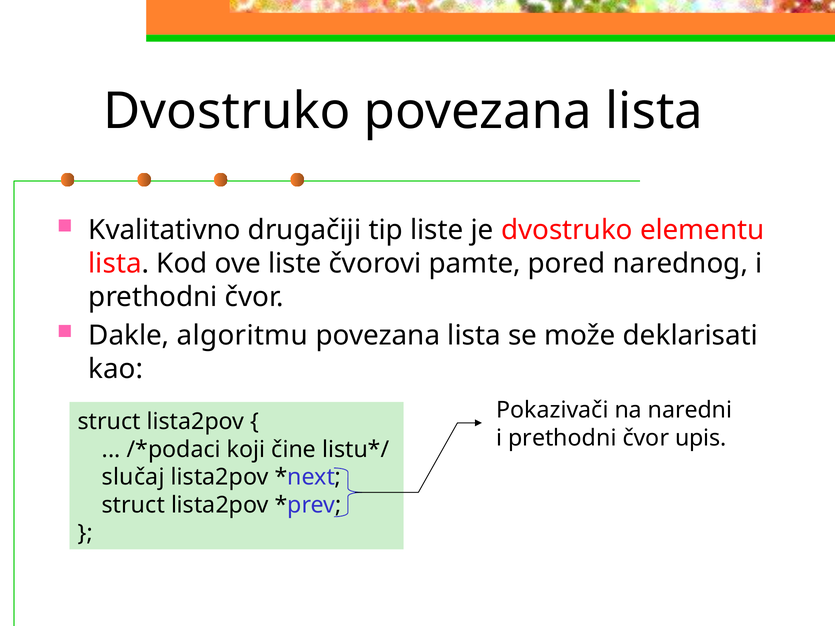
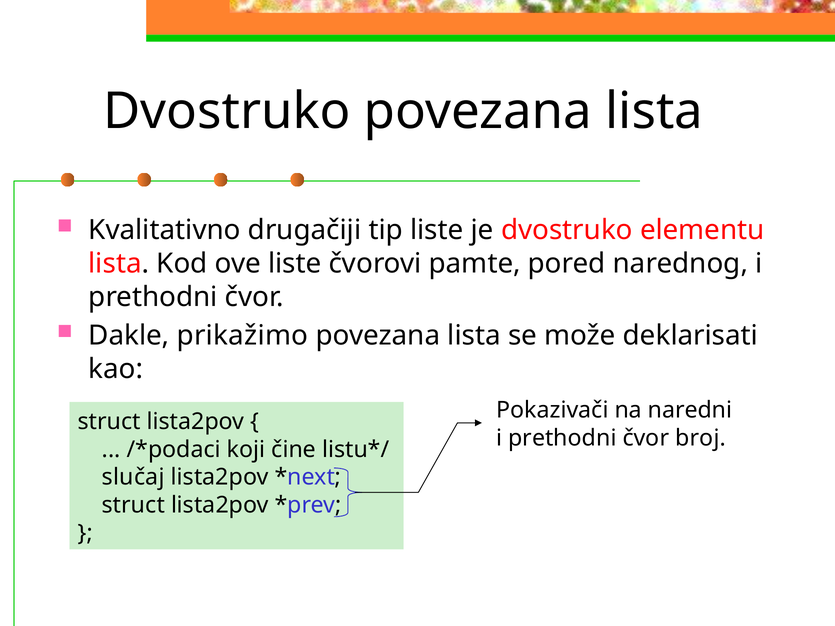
algoritmu: algoritmu -> prikažimo
upis: upis -> broj
